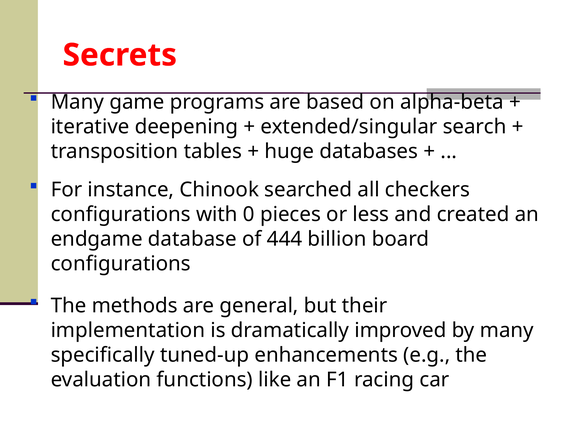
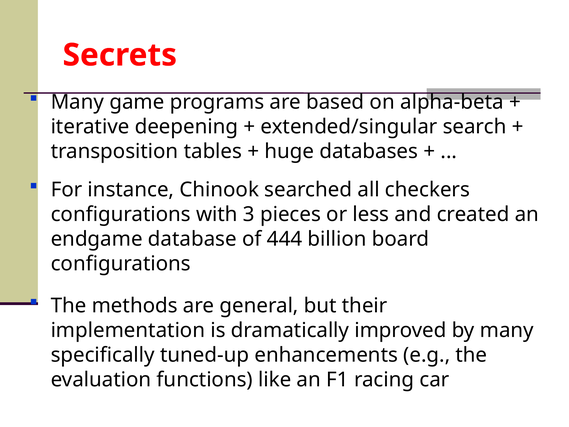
0: 0 -> 3
